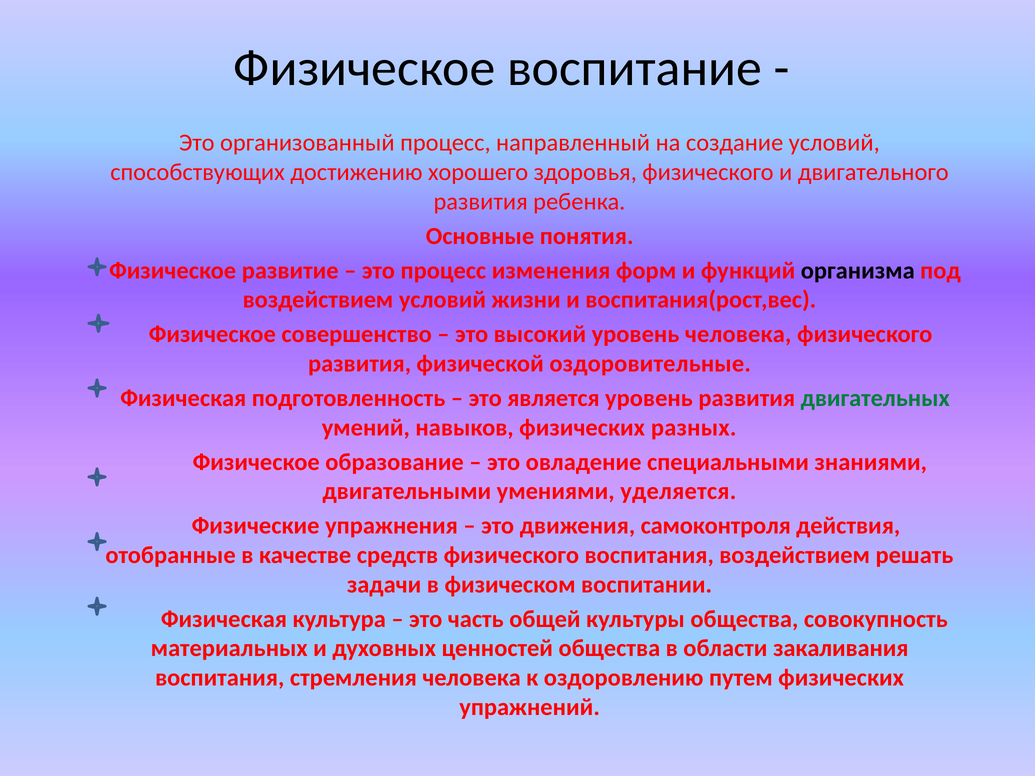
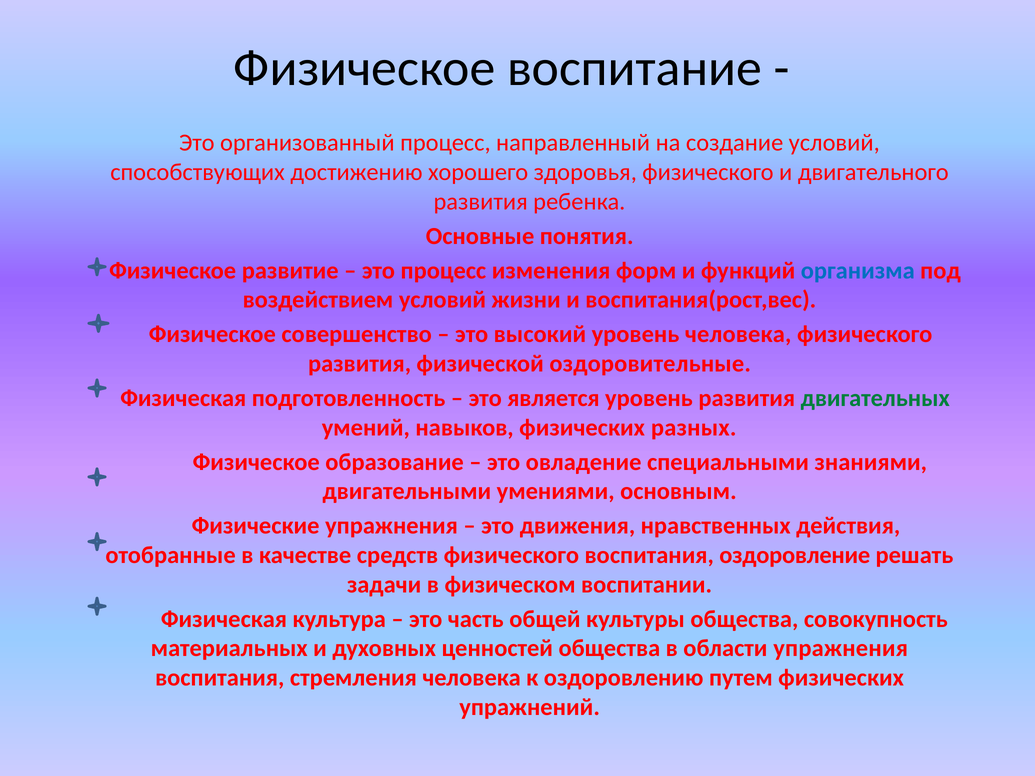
организма colour: black -> blue
уделяется: уделяется -> основным
самоконтроля: самоконтроля -> нравственных
воспитания воздействием: воздействием -> оздоровление
области закаливания: закаливания -> упражнения
